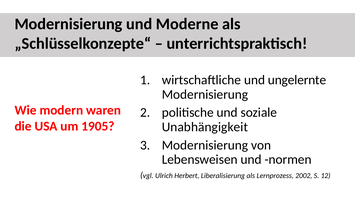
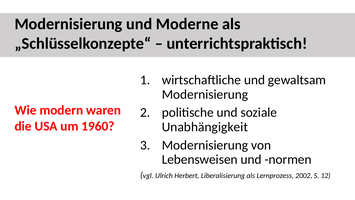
ungelernte: ungelernte -> gewaltsam
1905: 1905 -> 1960
